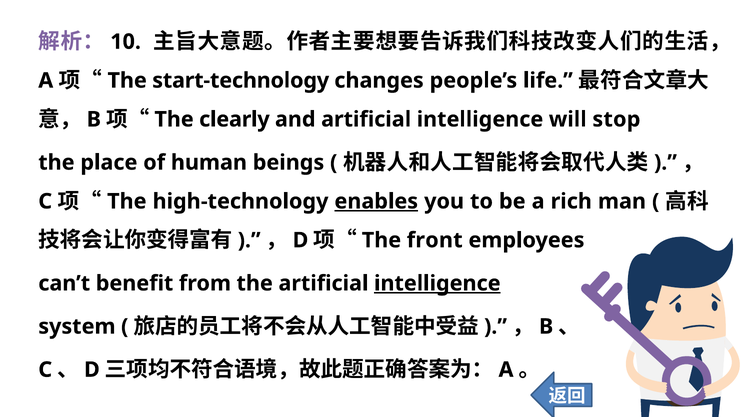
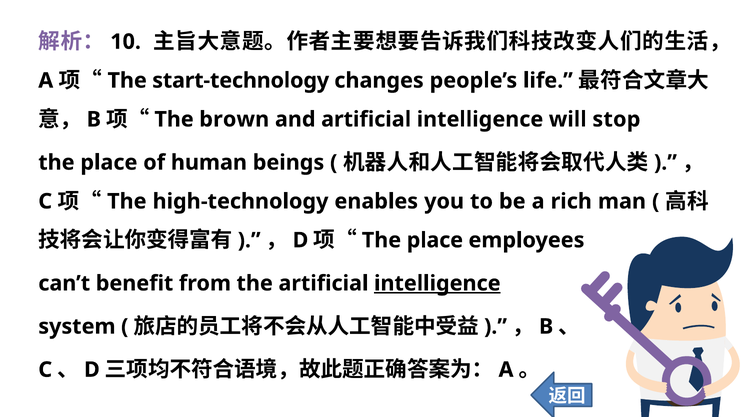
clearly: clearly -> brown
enables underline: present -> none
front at (435, 240): front -> place
